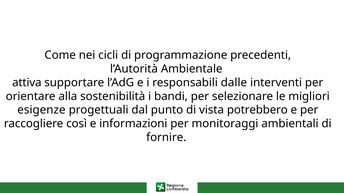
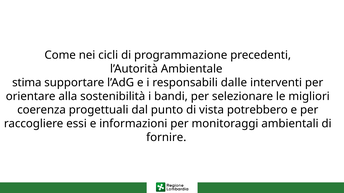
attiva: attiva -> stima
esigenze: esigenze -> coerenza
così: così -> essi
